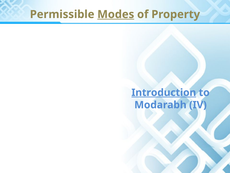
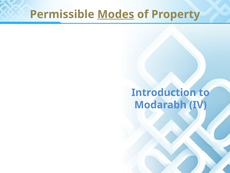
Introduction underline: present -> none
